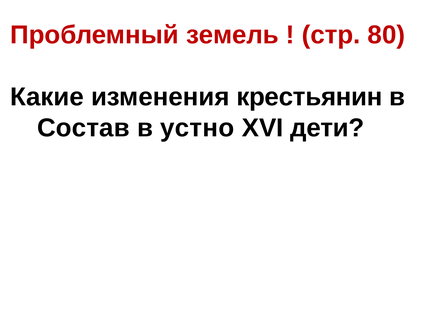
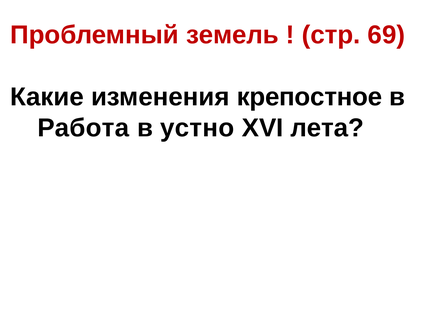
80: 80 -> 69
крестьянин: крестьянин -> крепостное
Состав: Состав -> Работа
дети: дети -> лета
